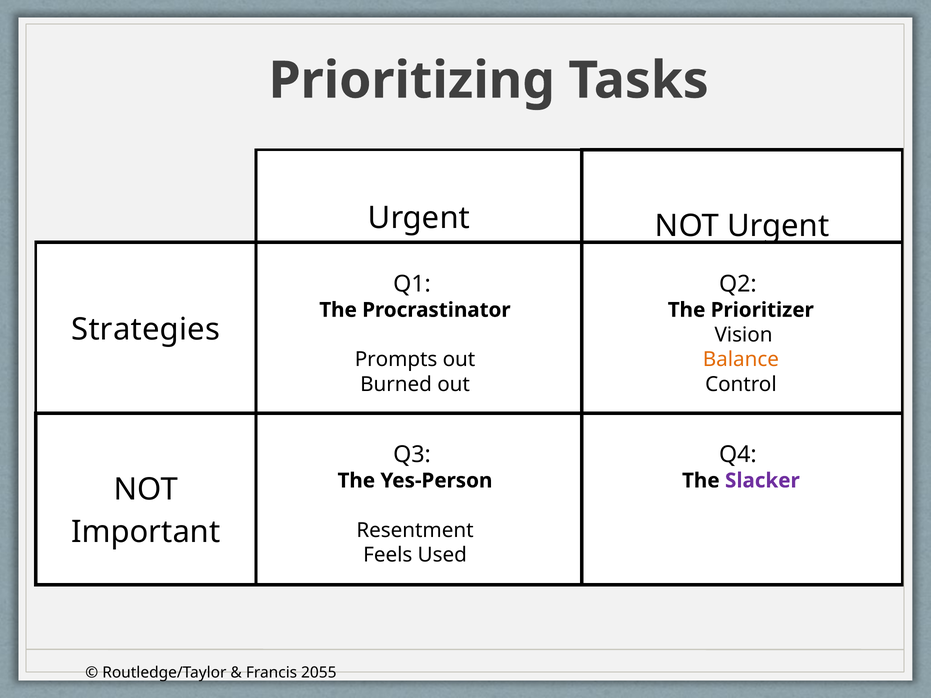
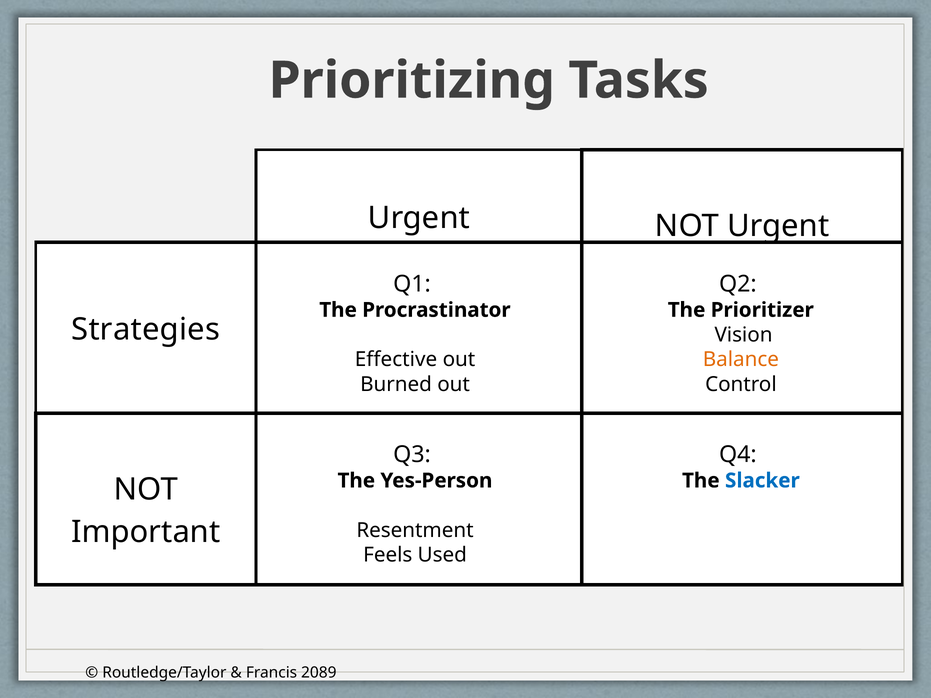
Prompts: Prompts -> Effective
Slacker colour: purple -> blue
2055: 2055 -> 2089
